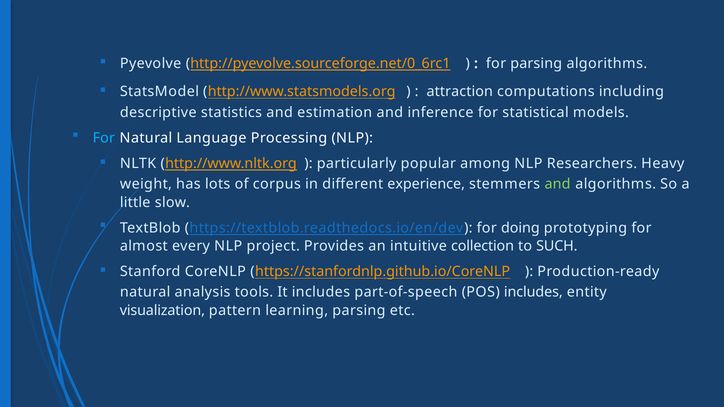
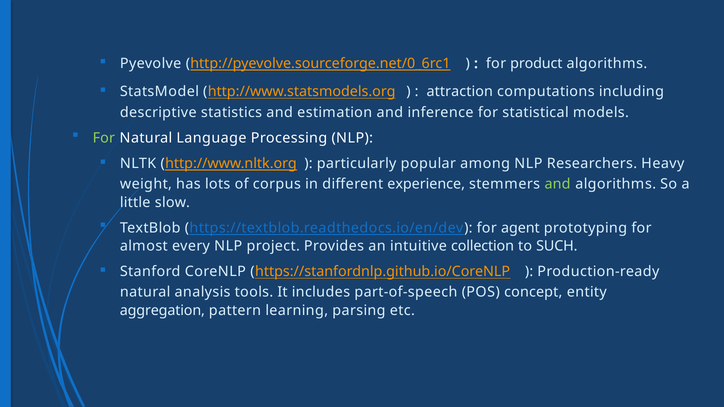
for parsing: parsing -> product
For at (104, 138) colour: light blue -> light green
doing: doing -> agent
POS includes: includes -> concept
visualization: visualization -> aggregation
